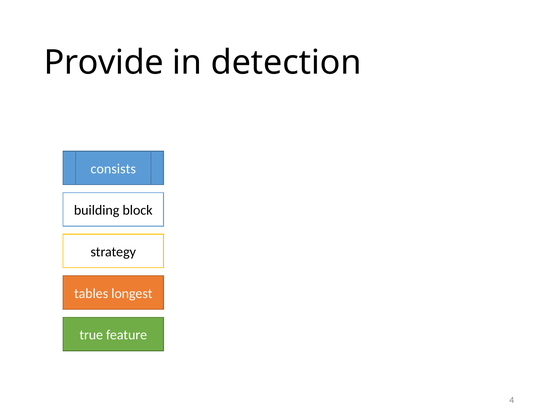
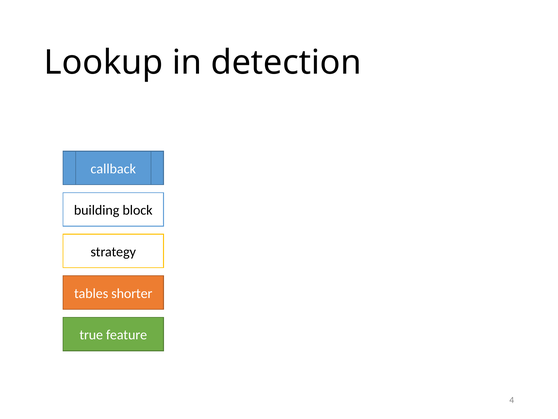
Provide: Provide -> Lookup
consists: consists -> callback
longest: longest -> shorter
